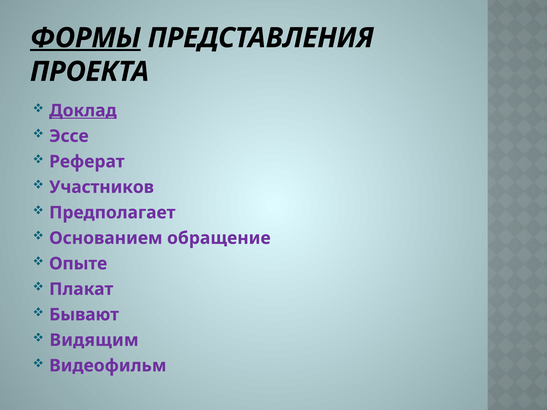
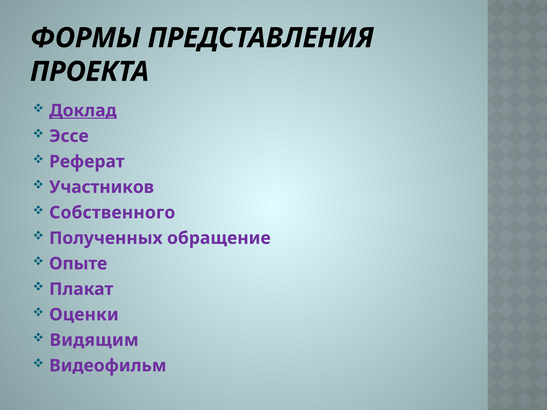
ФОРМЫ underline: present -> none
Предполагает: Предполагает -> Собственного
Основанием: Основанием -> Полученных
Бывают: Бывают -> Оценки
